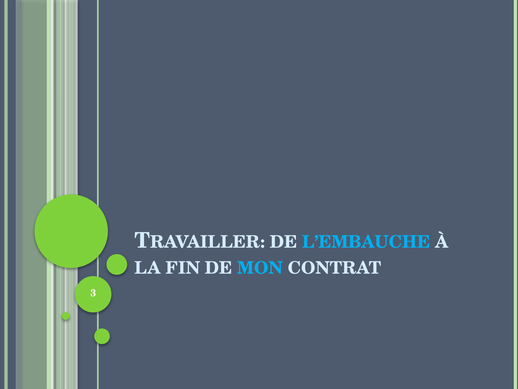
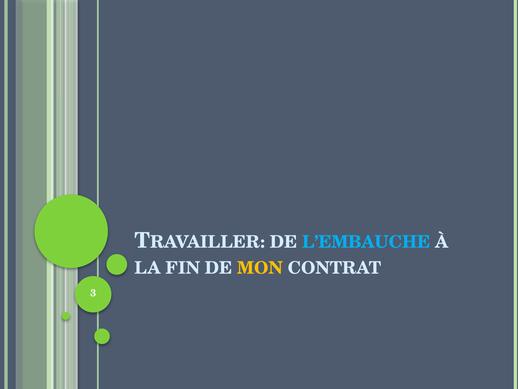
MON colour: light blue -> yellow
